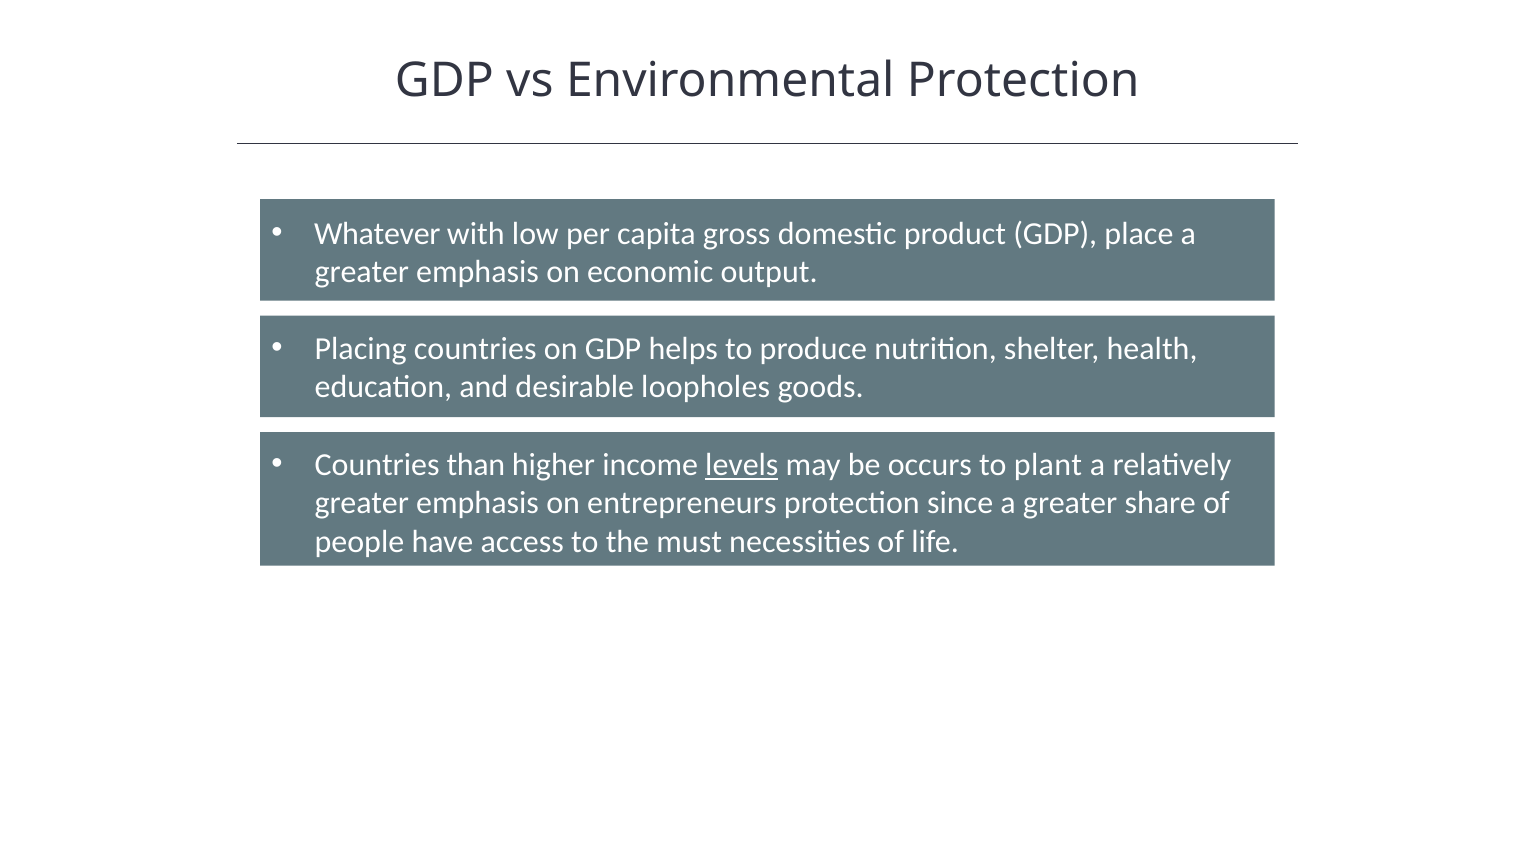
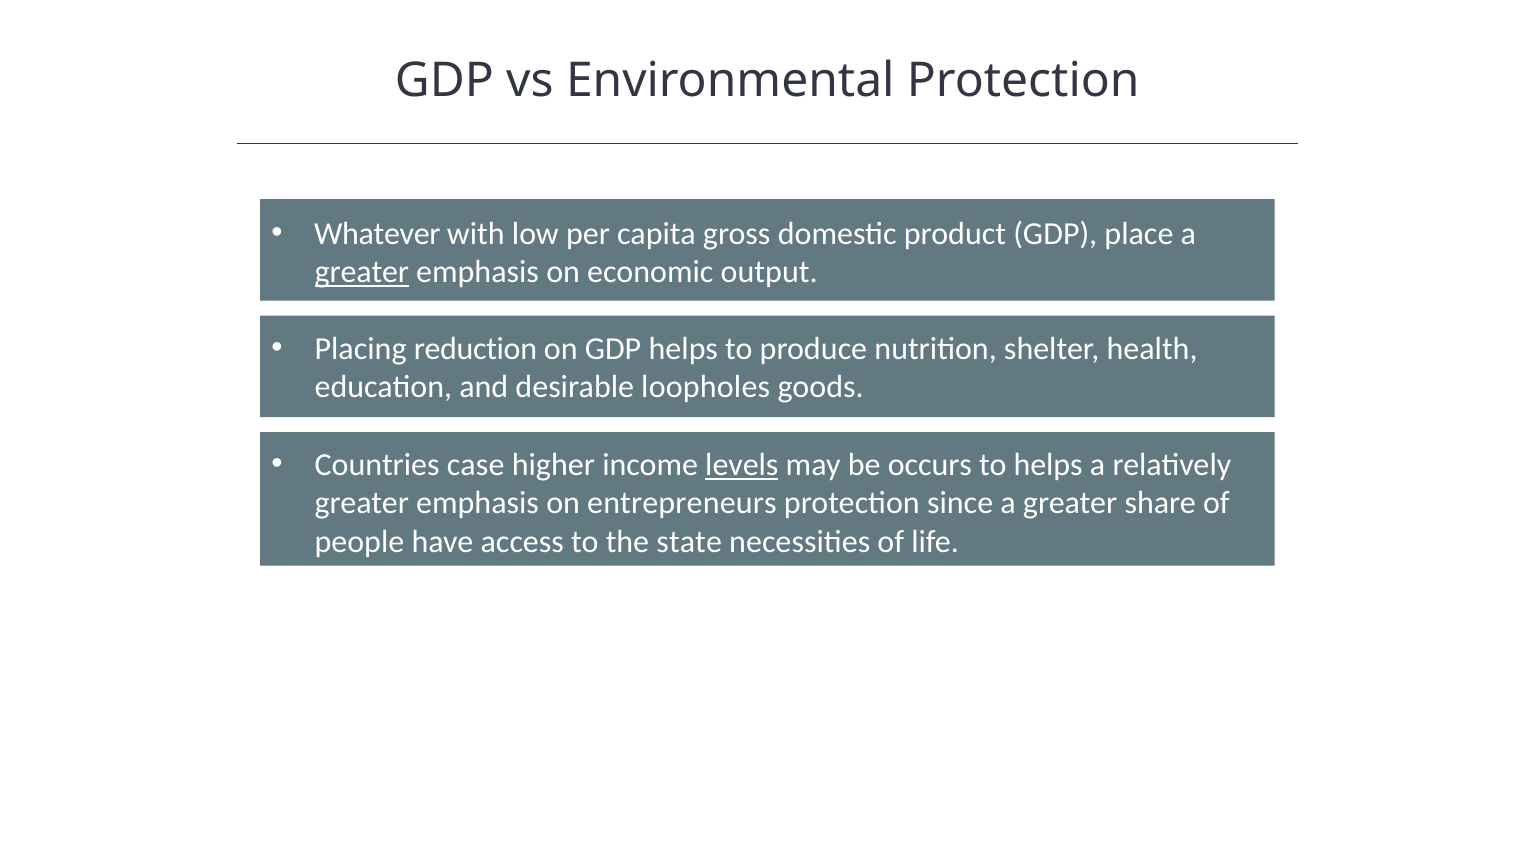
greater at (362, 272) underline: none -> present
Placing countries: countries -> reduction
than: than -> case
to plant: plant -> helps
must: must -> state
